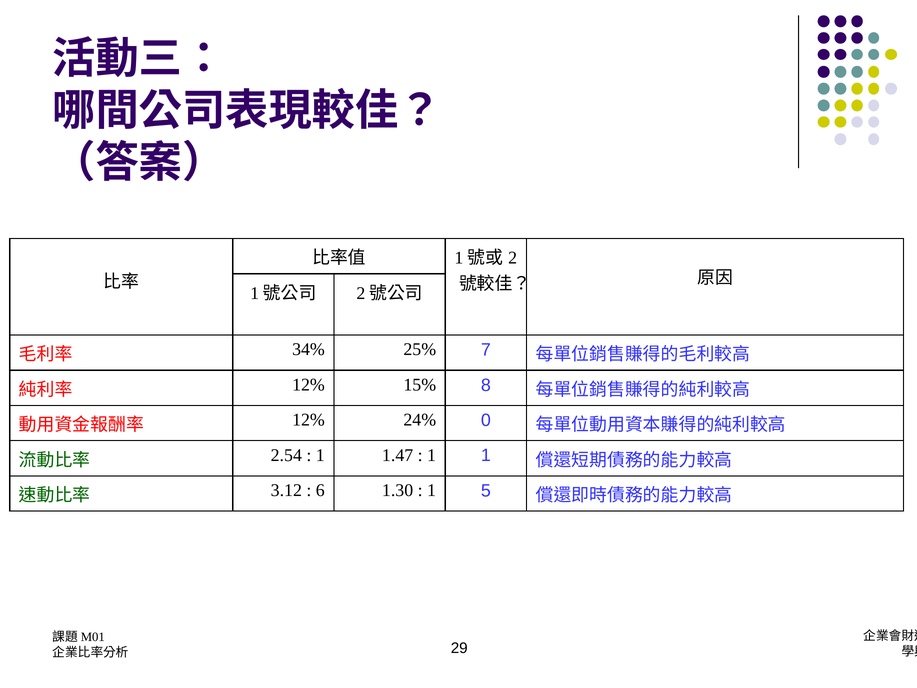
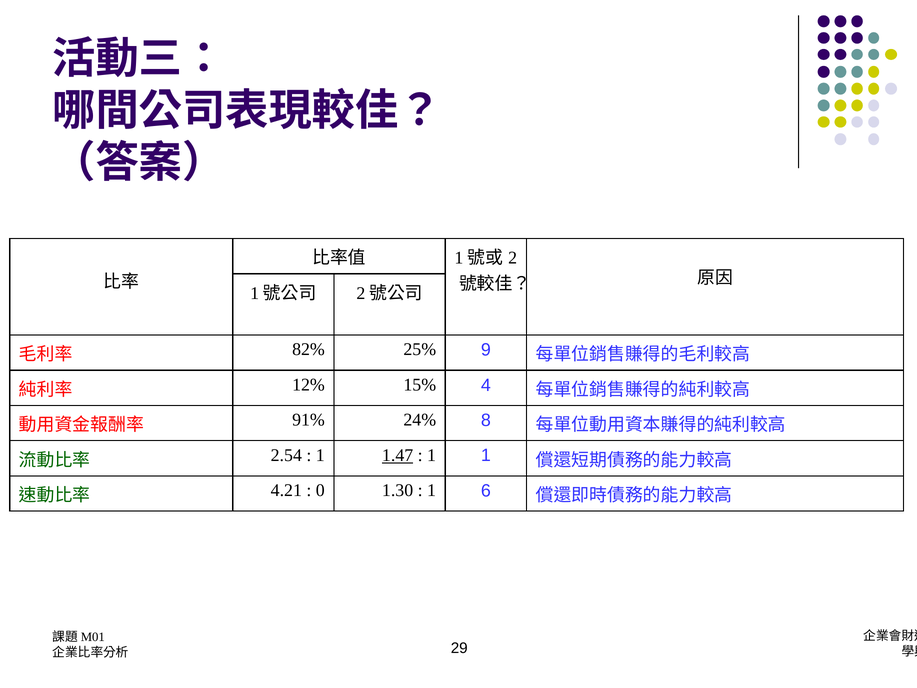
34%: 34% -> 82%
7: 7 -> 9
8: 8 -> 4
12% at (308, 420): 12% -> 91%
0: 0 -> 8
1.47 underline: none -> present
3.12: 3.12 -> 4.21
6: 6 -> 0
5: 5 -> 6
